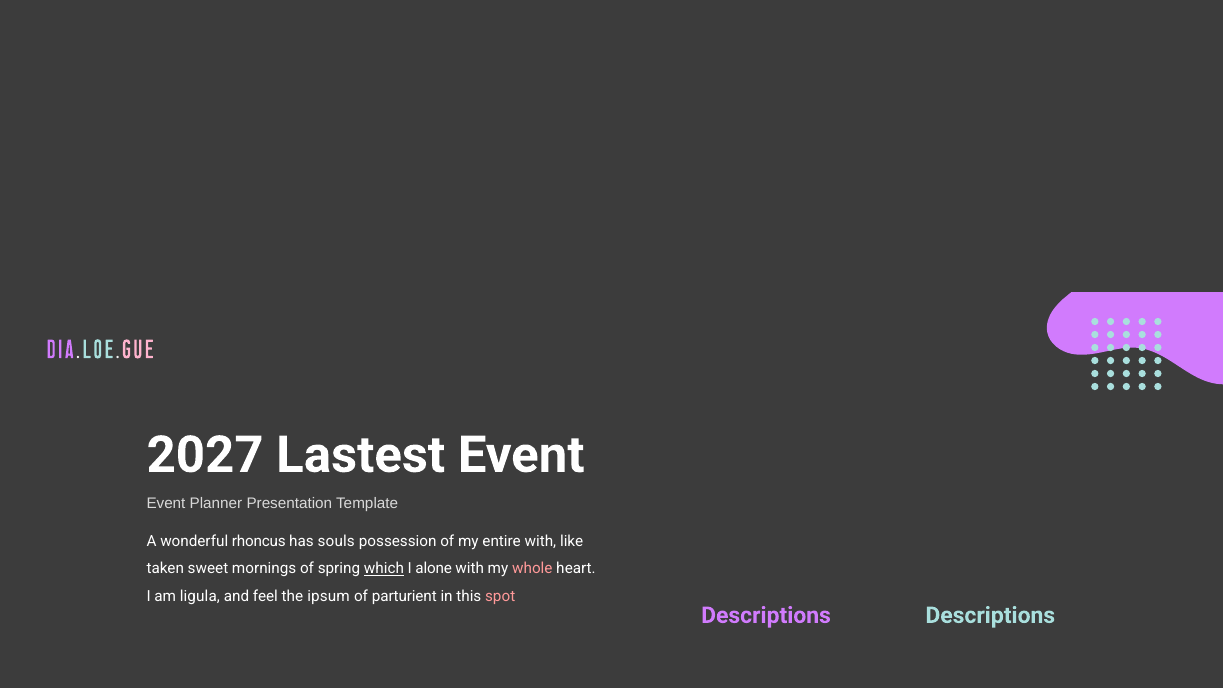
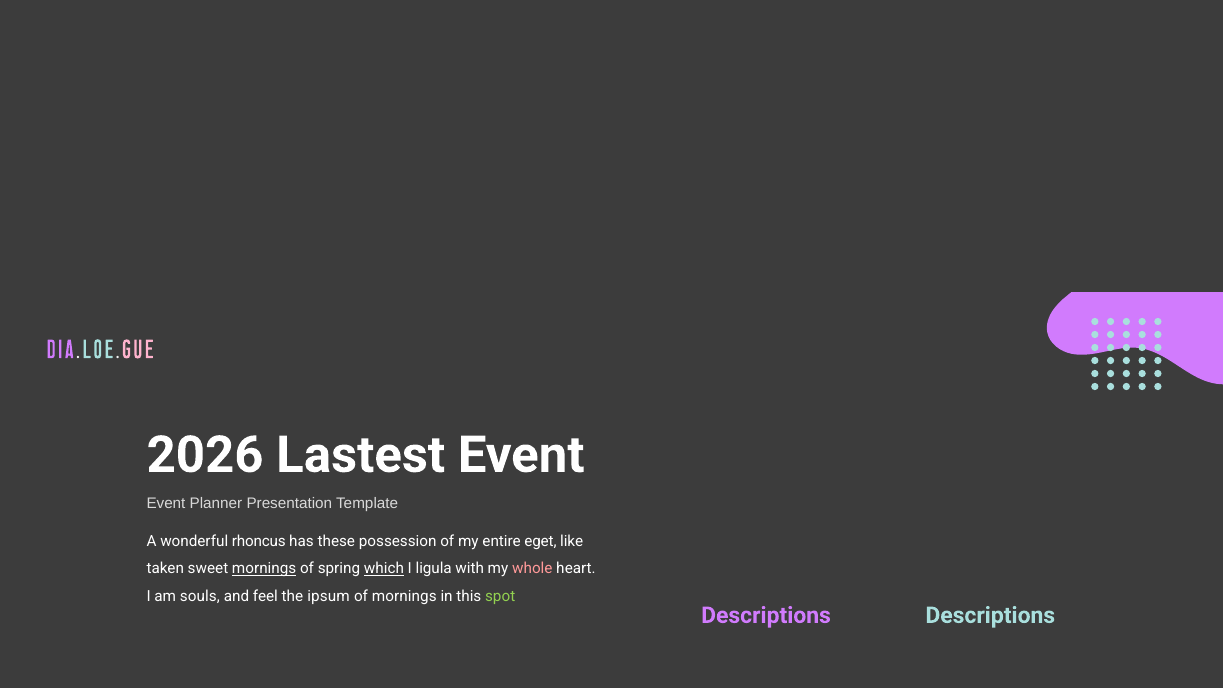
2027: 2027 -> 2026
souls: souls -> these
entire with: with -> eget
mornings at (264, 568) underline: none -> present
alone: alone -> ligula
ligula: ligula -> souls
of parturient: parturient -> mornings
spot colour: pink -> light green
